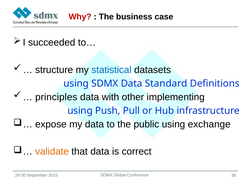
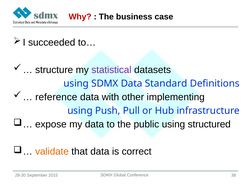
statistical colour: blue -> purple
principles: principles -> reference
exchange: exchange -> structured
